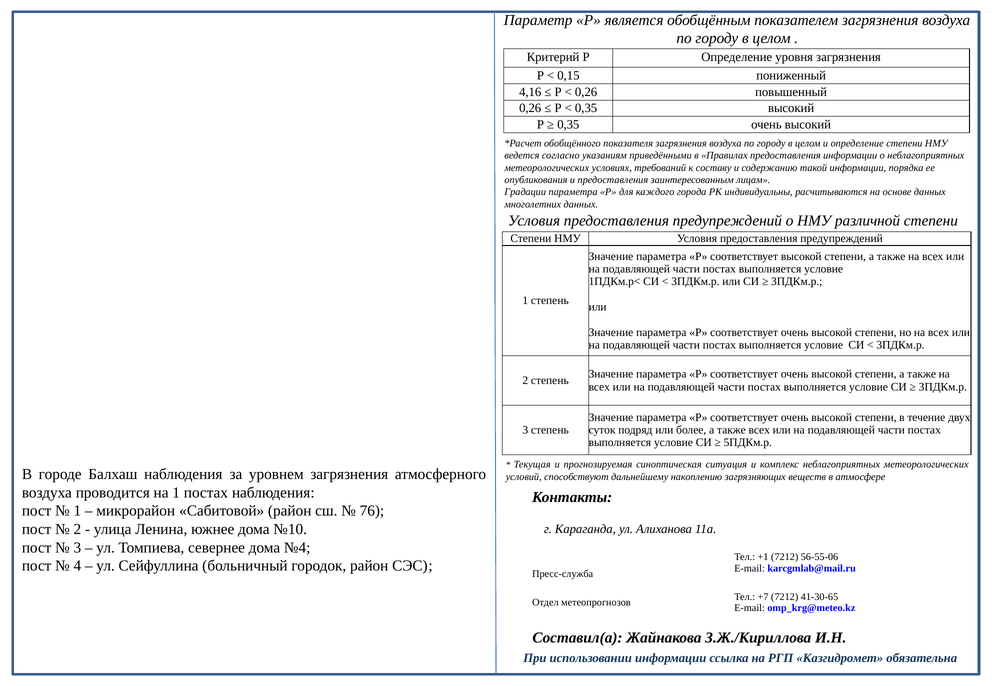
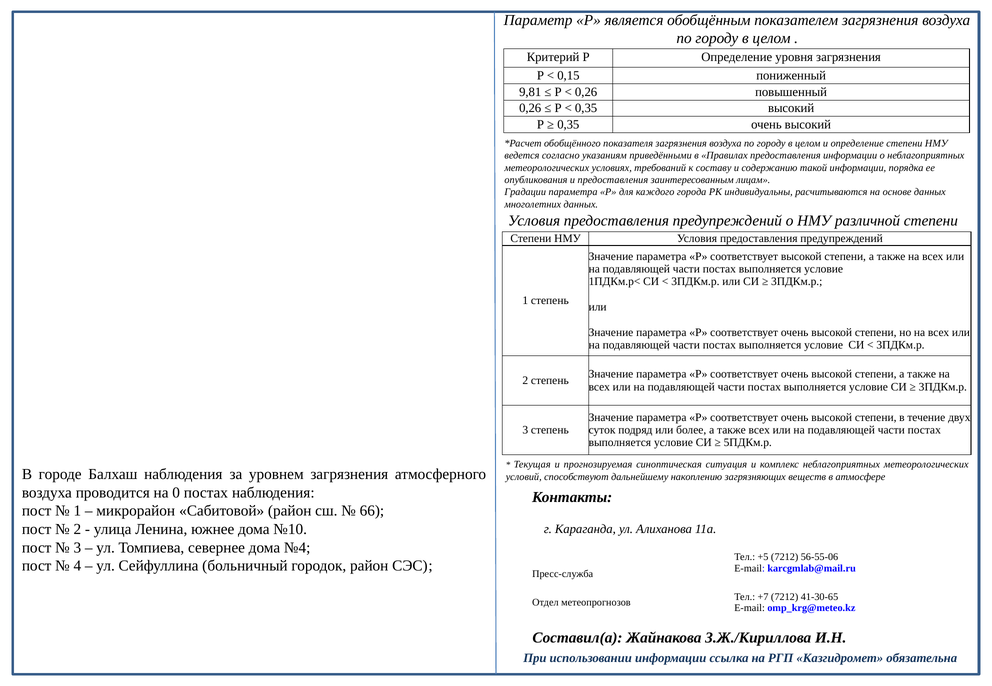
4,16: 4,16 -> 9,81
на 1: 1 -> 0
76: 76 -> 66
+1: +1 -> +5
